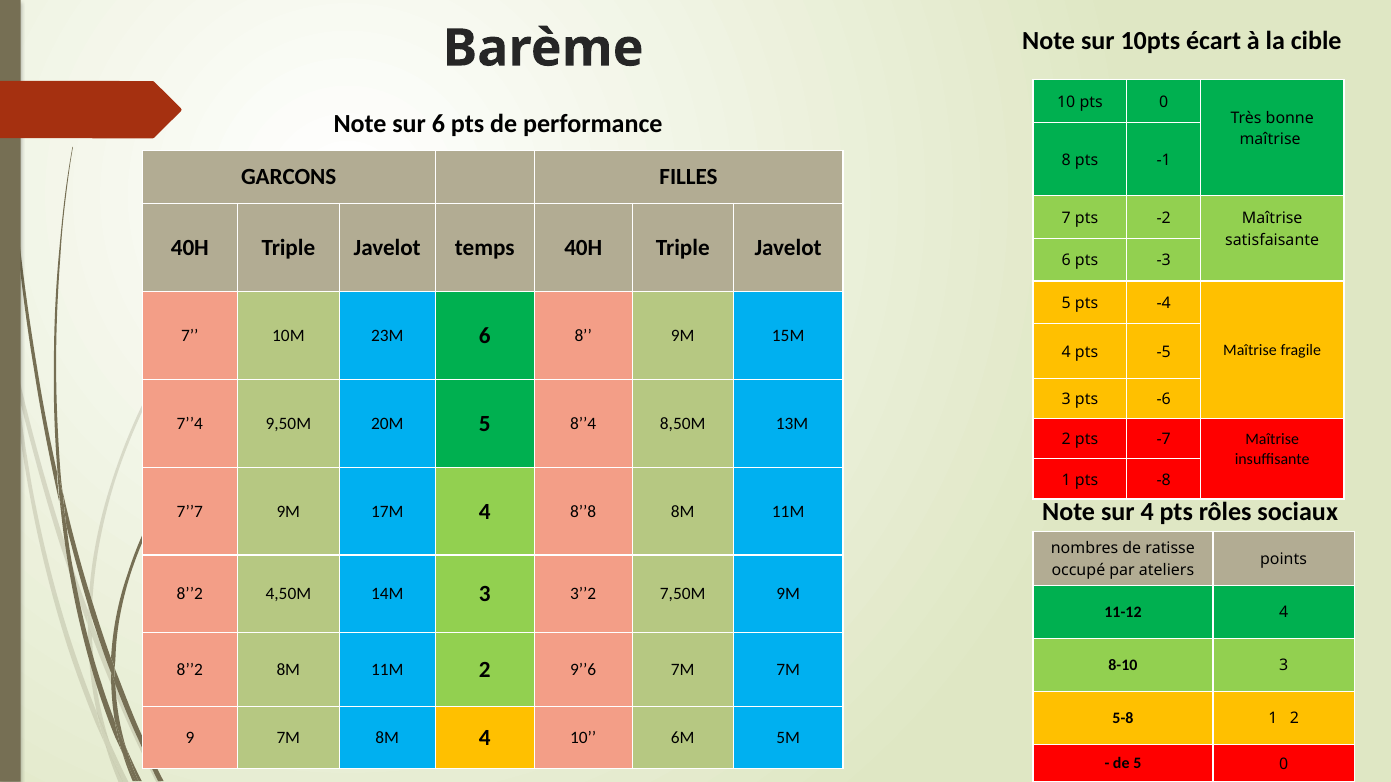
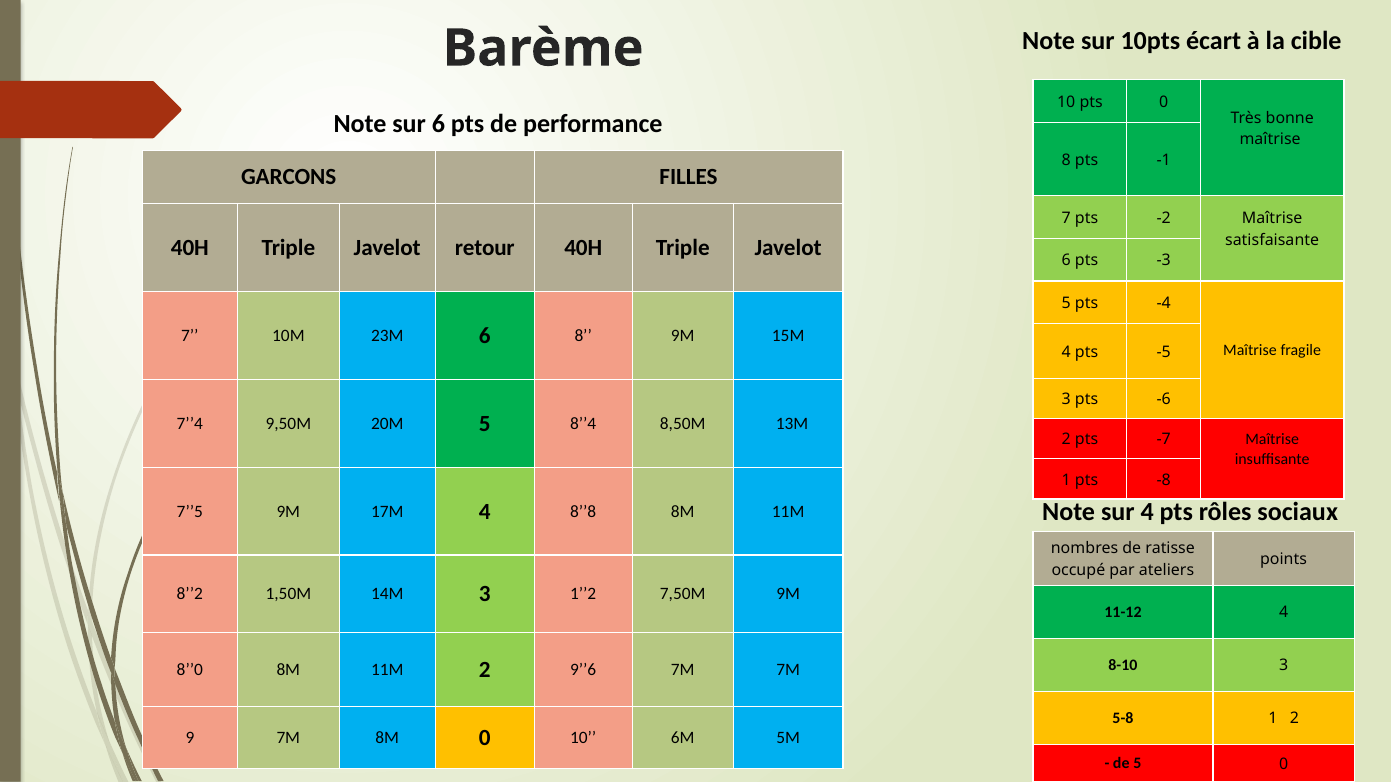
temps: temps -> retour
7’’7: 7’’7 -> 7’’5
4,50M: 4,50M -> 1,50M
3’’2: 3’’2 -> 1’’2
8’’2 at (190, 670): 8’’2 -> 8’’0
8M 4: 4 -> 0
